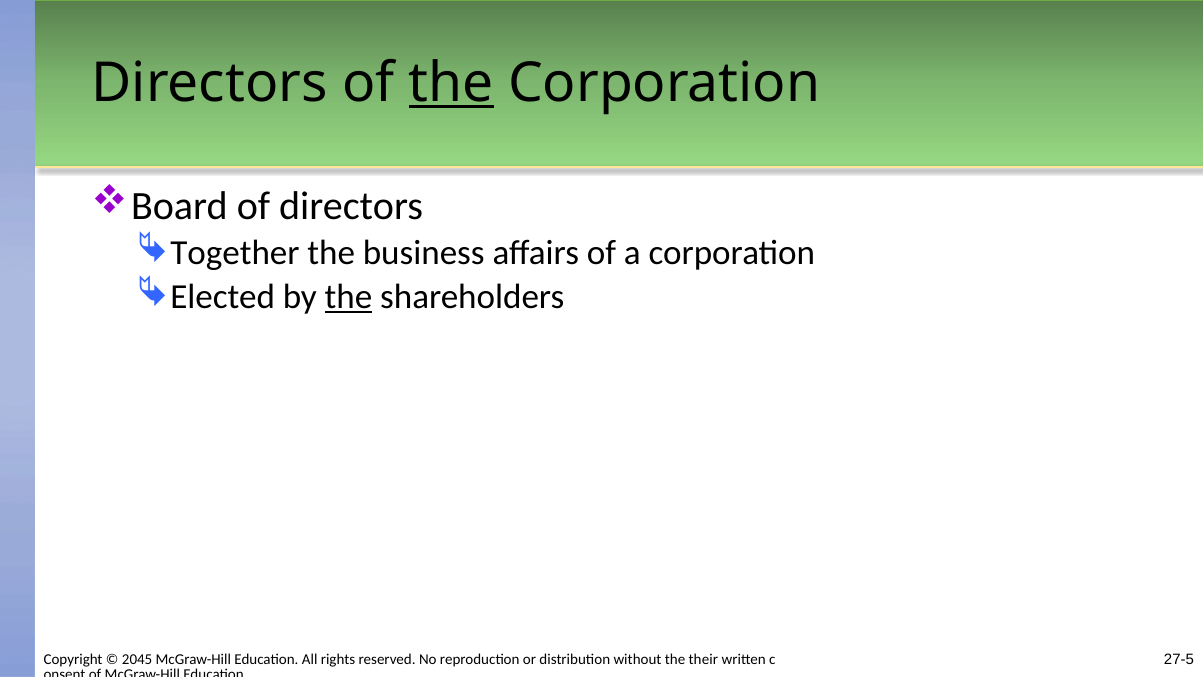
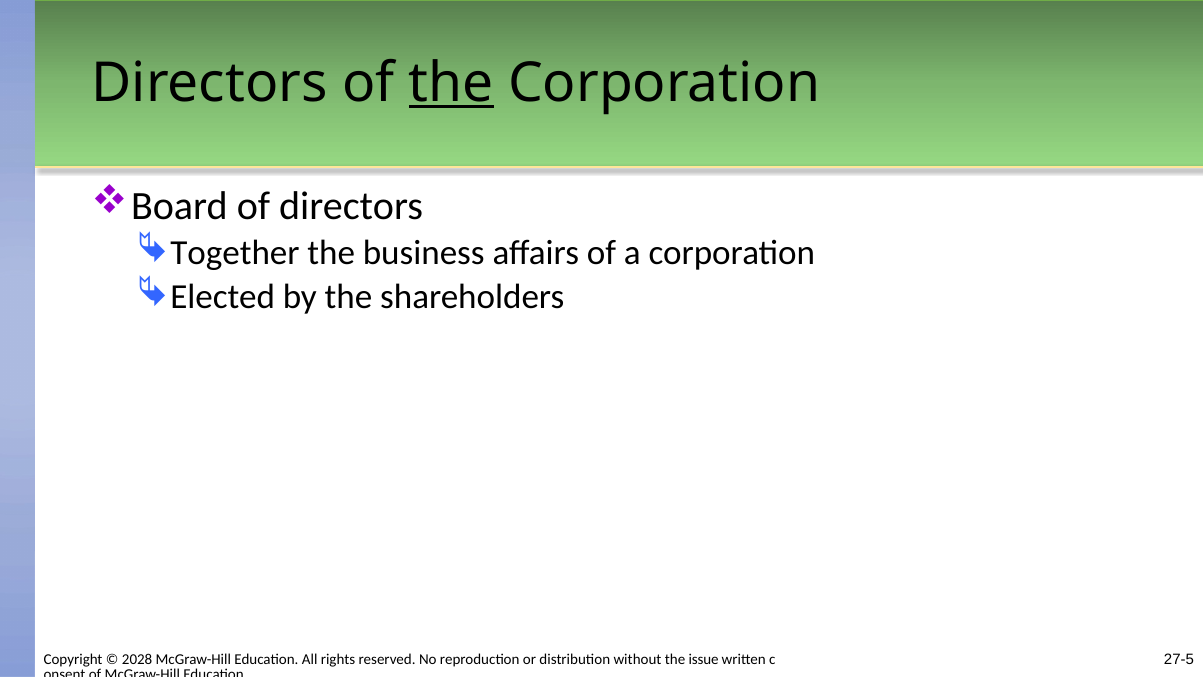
the at (349, 297) underline: present -> none
2045: 2045 -> 2028
their: their -> issue
